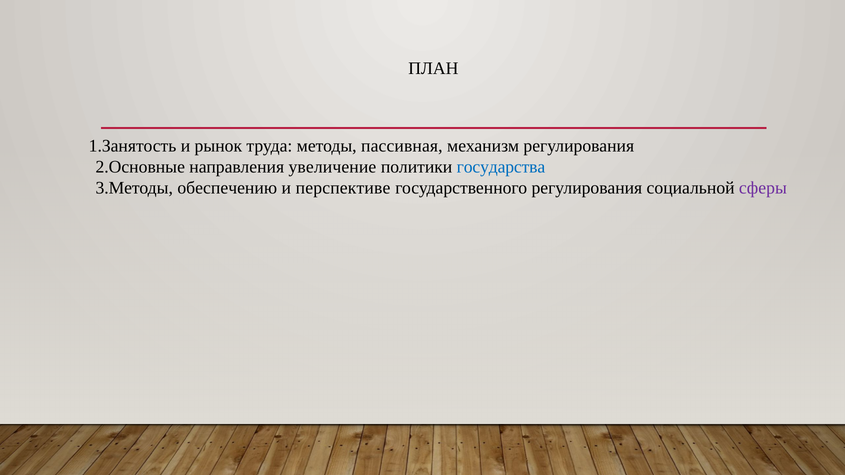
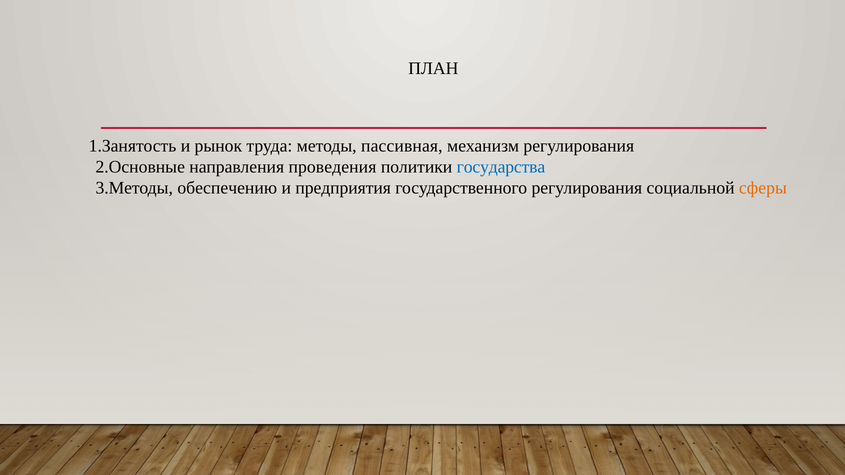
увеличение: увеличение -> проведения
перспективе: перспективе -> предприятия
сферы colour: purple -> orange
